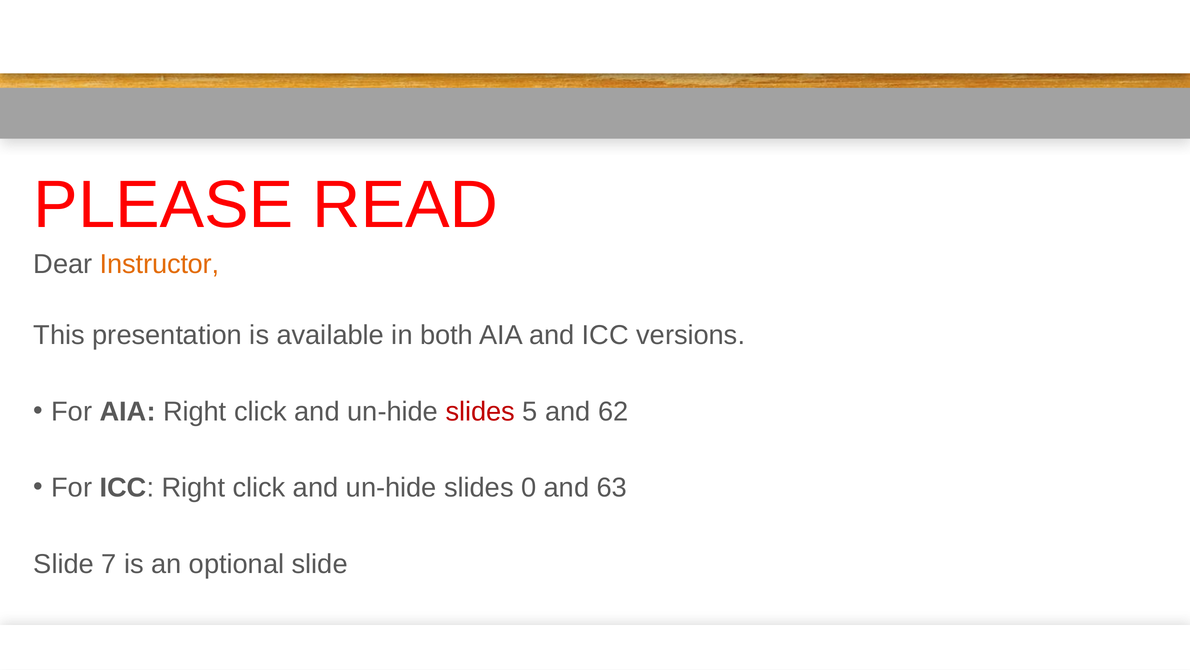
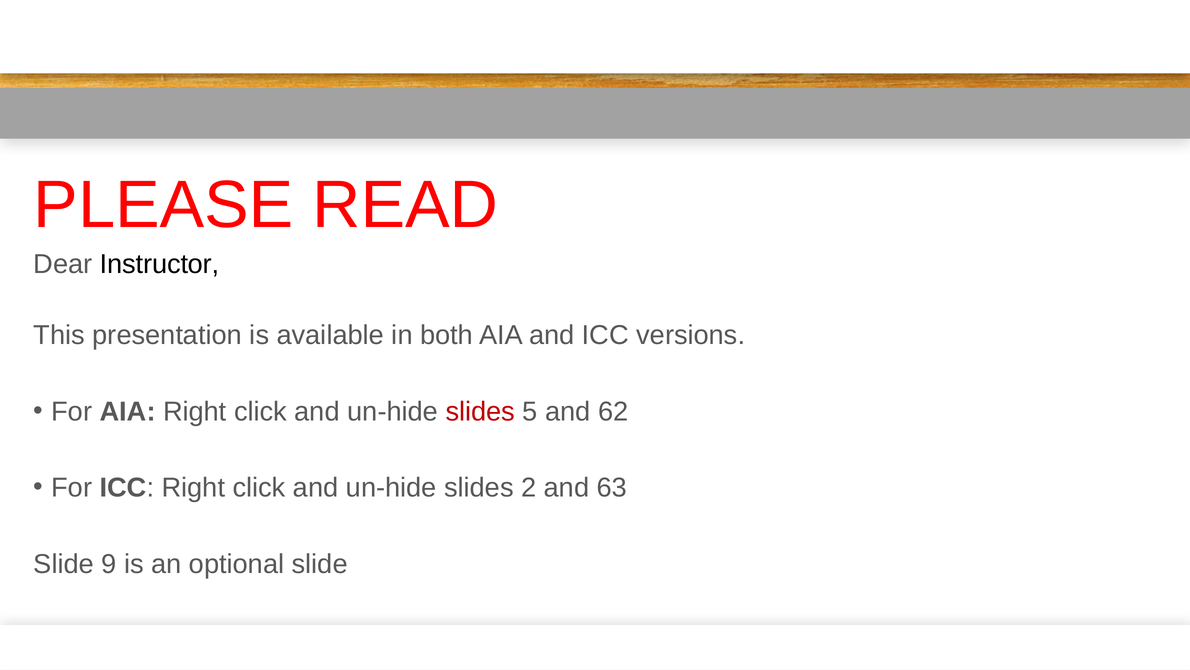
Instructor colour: orange -> black
0: 0 -> 2
7: 7 -> 9
